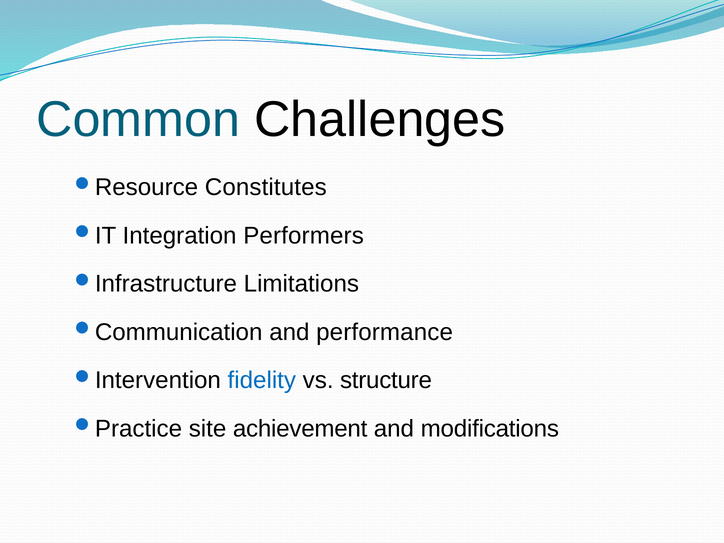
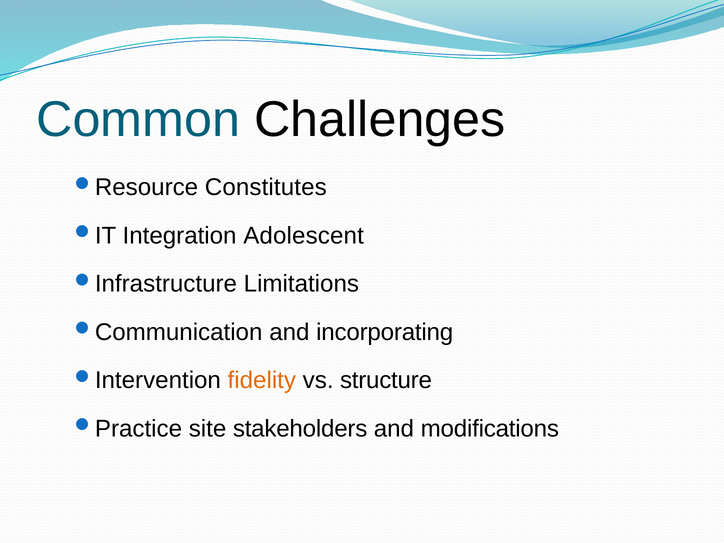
Performers: Performers -> Adolescent
performance: performance -> incorporating
fidelity colour: blue -> orange
achievement: achievement -> stakeholders
